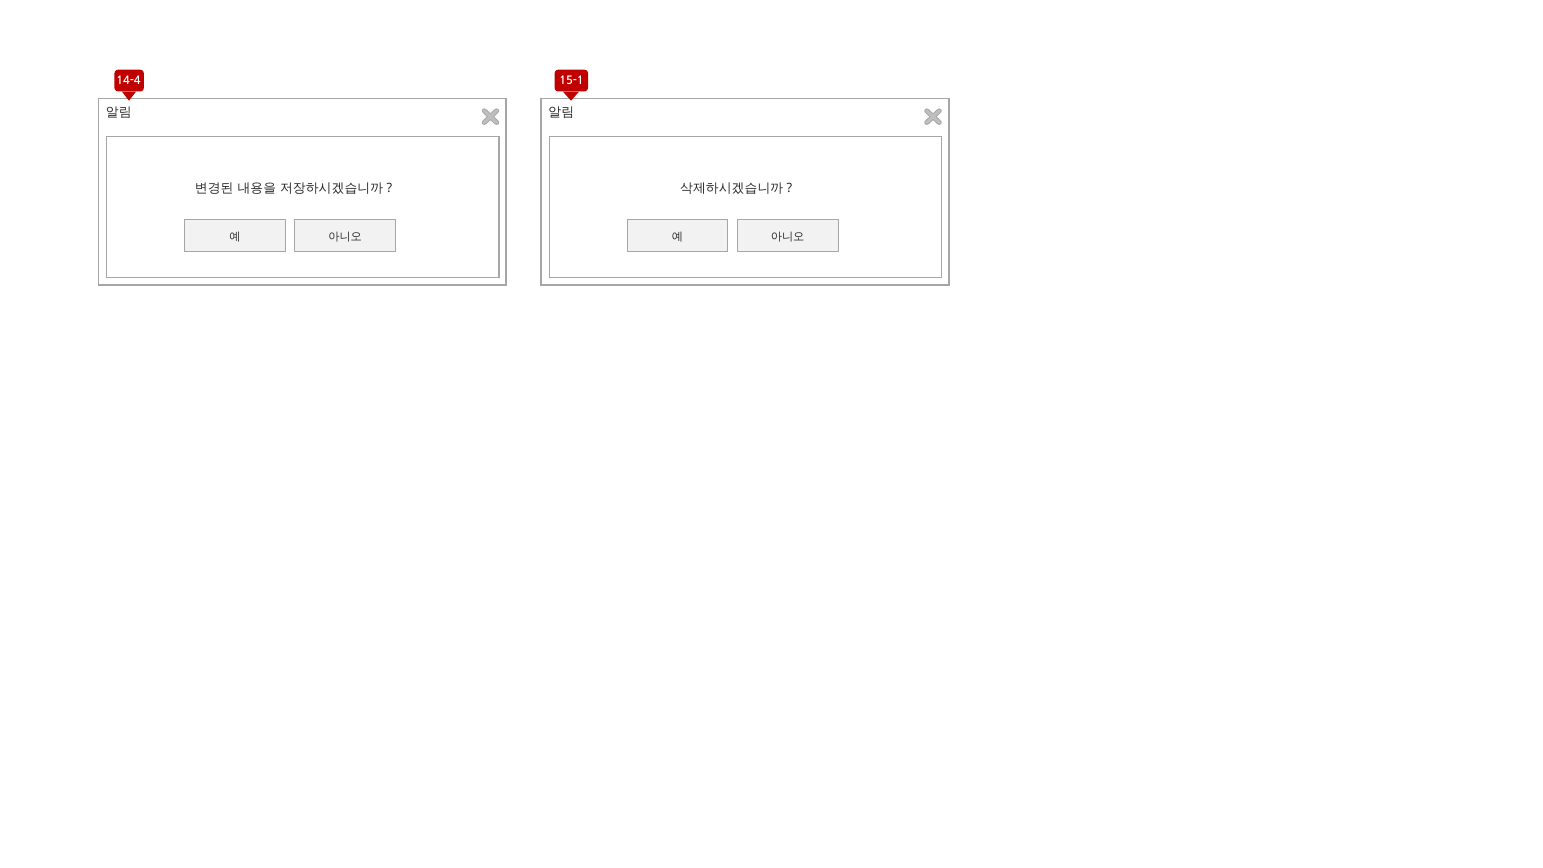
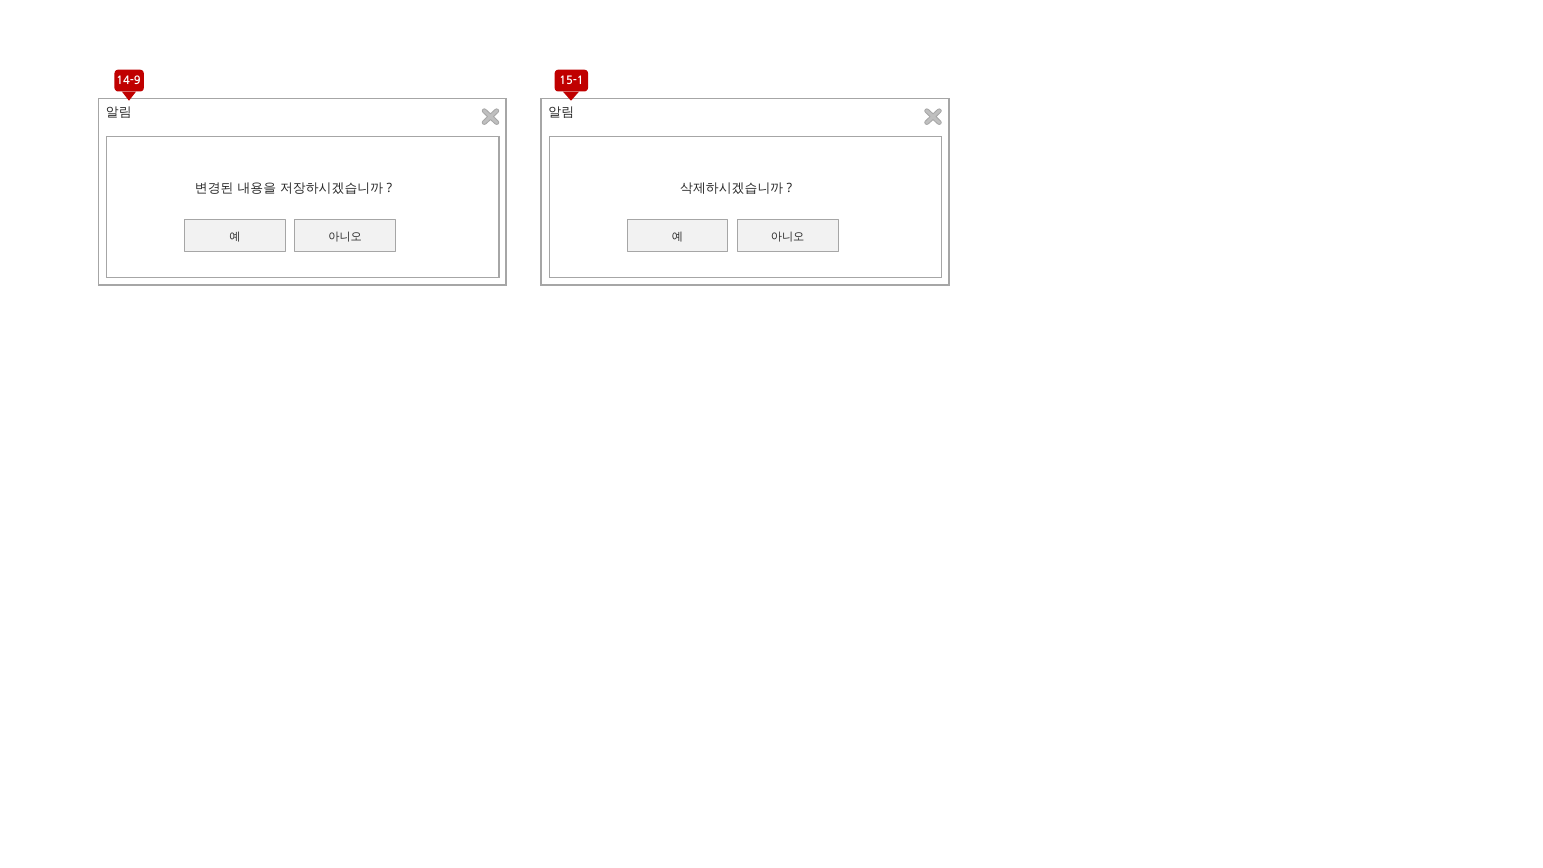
14-4: 14-4 -> 14-9
